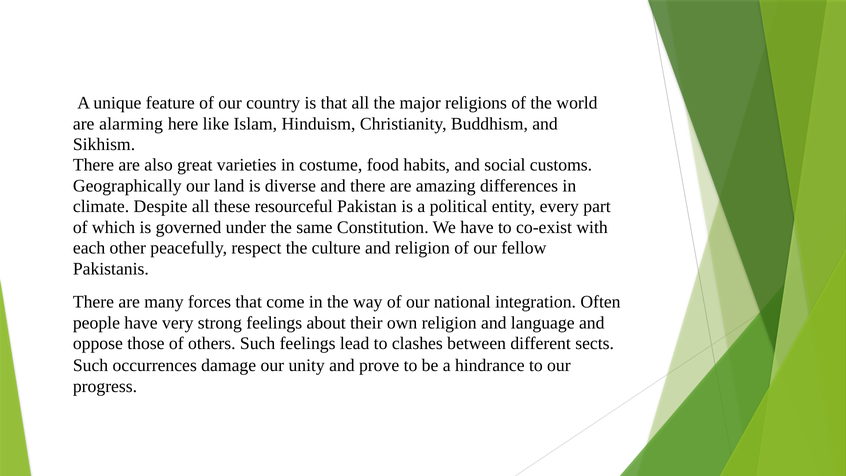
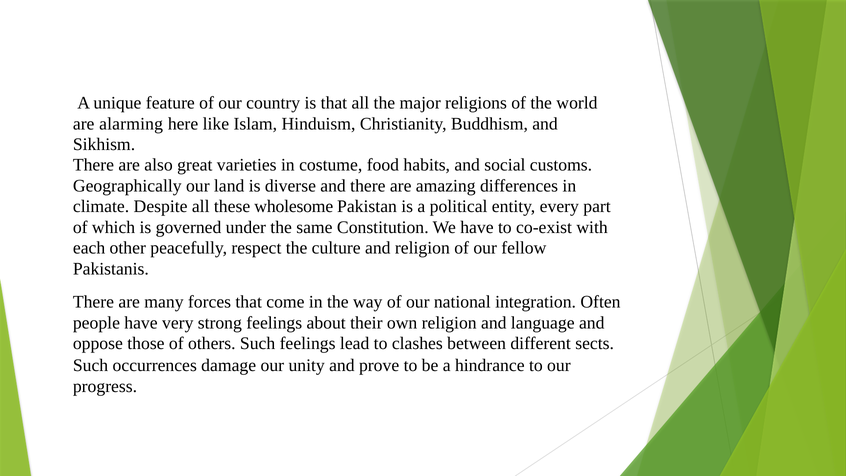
resourceful: resourceful -> wholesome
